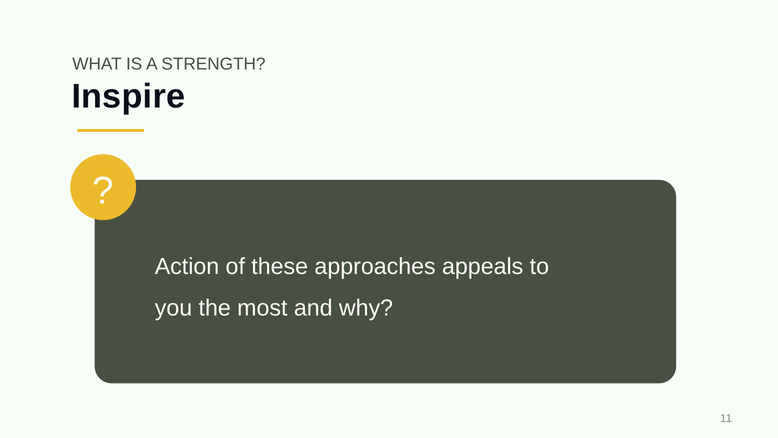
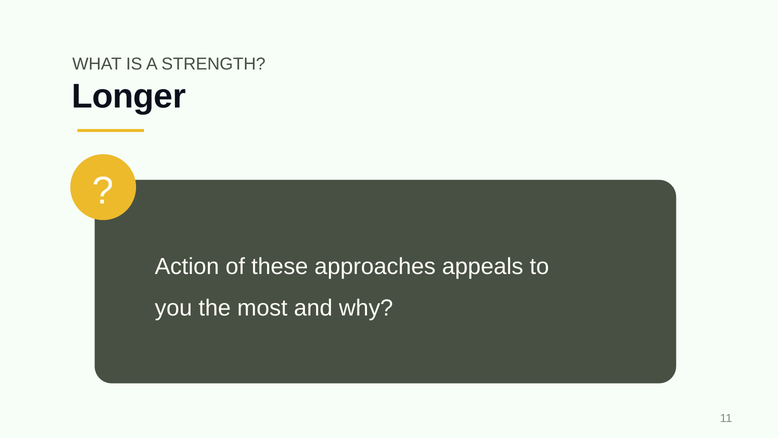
Inspire: Inspire -> Longer
